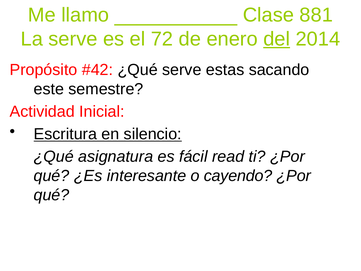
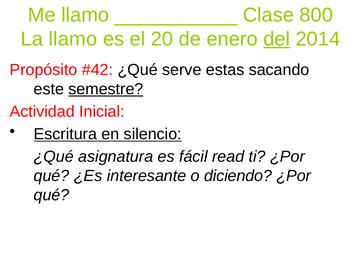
881: 881 -> 800
La serve: serve -> llamo
72: 72 -> 20
semestre underline: none -> present
cayendo: cayendo -> diciendo
